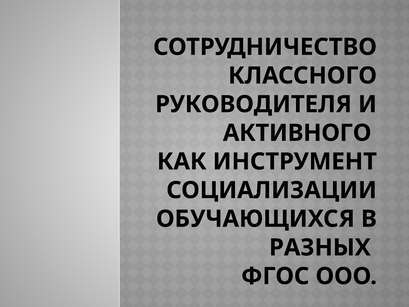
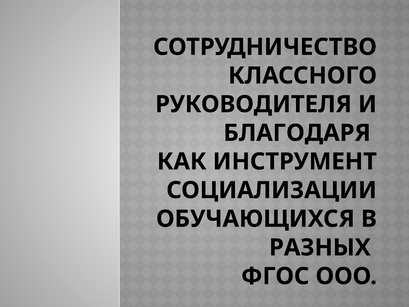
АКТИВНОГО: АКТИВНОГО -> БЛАГОДАРЯ
